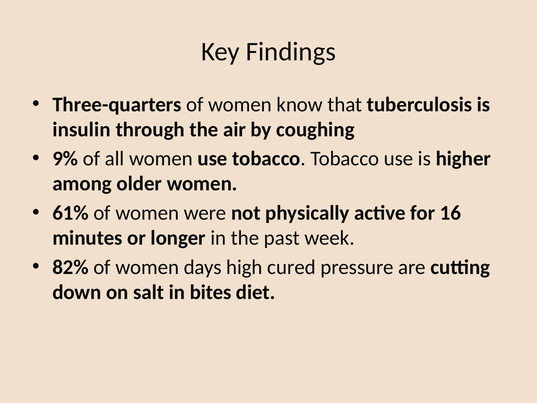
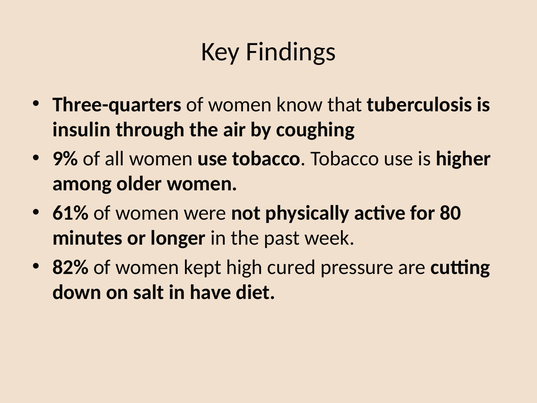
16: 16 -> 80
days: days -> kept
bites: bites -> have
